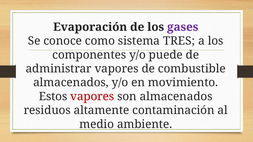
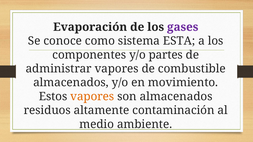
TRES: TRES -> ESTA
puede: puede -> partes
vapores at (92, 97) colour: red -> orange
